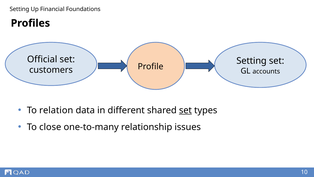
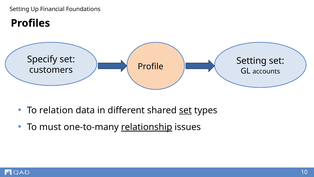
Official: Official -> Specify
close: close -> must
relationship underline: none -> present
